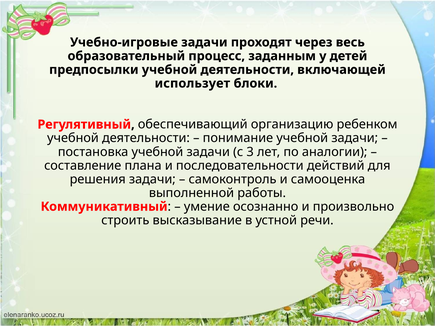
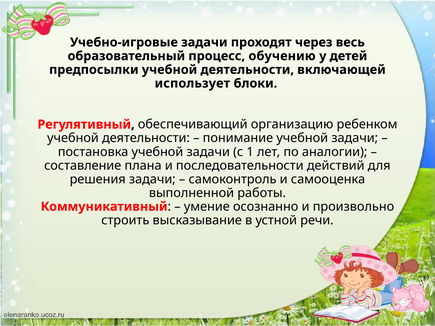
заданным: заданным -> обучению
3: 3 -> 1
